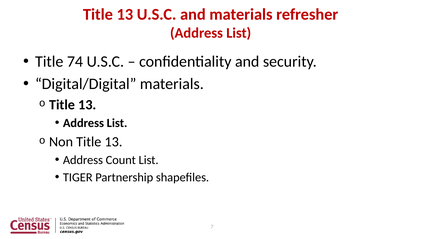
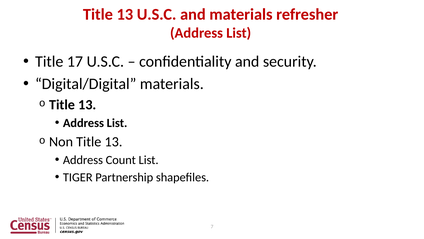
74: 74 -> 17
